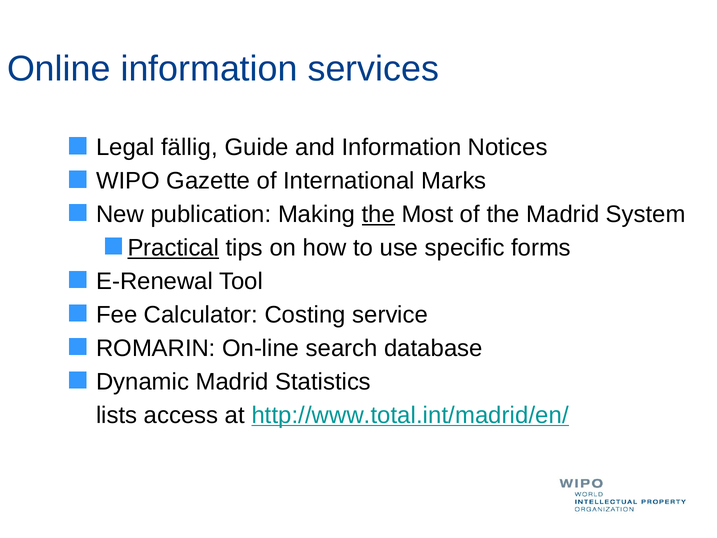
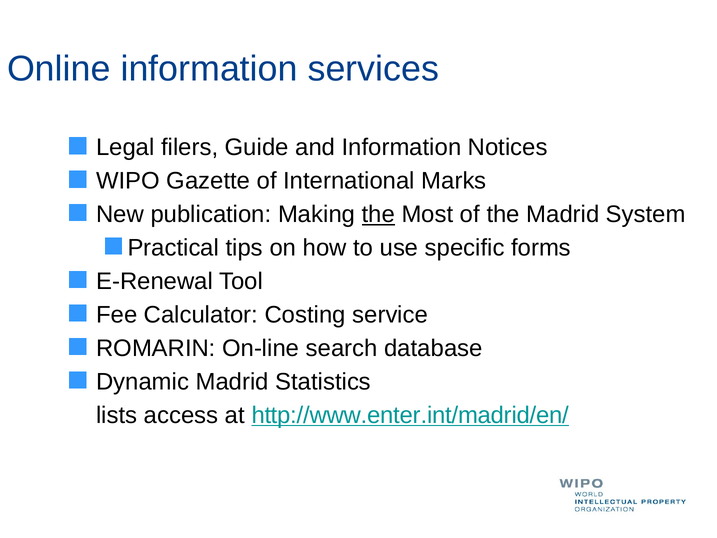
fällig: fällig -> filers
Practical underline: present -> none
http://www.total.int/madrid/en/: http://www.total.int/madrid/en/ -> http://www.enter.int/madrid/en/
